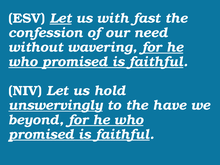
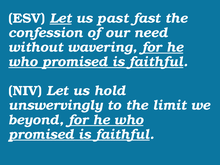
with: with -> past
unswervingly underline: present -> none
have: have -> limit
